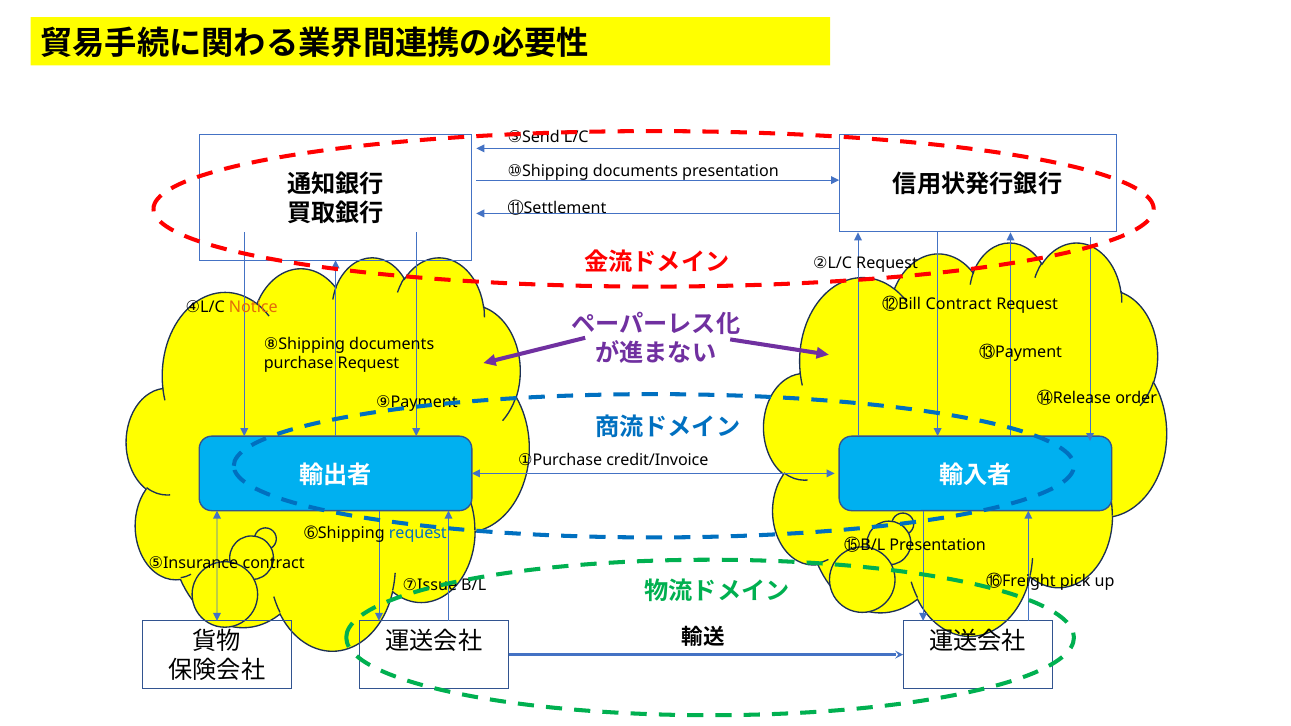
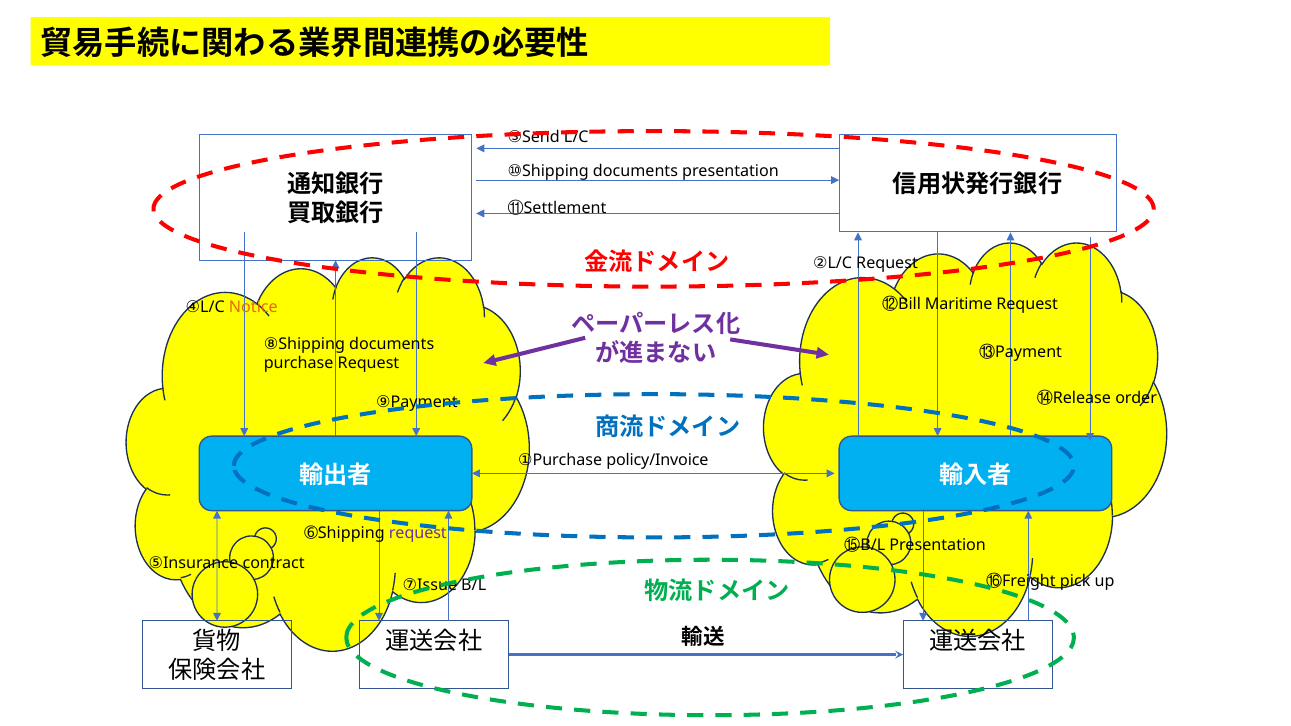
⑫Bill Contract: Contract -> Maritime
credit/Invoice: credit/Invoice -> policy/Invoice
request at (418, 534) colour: blue -> purple
